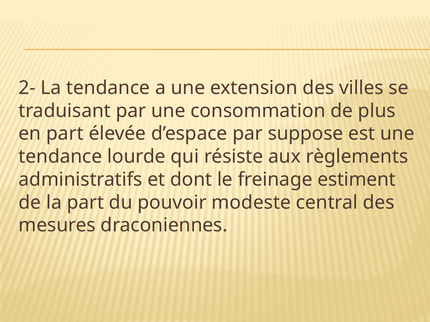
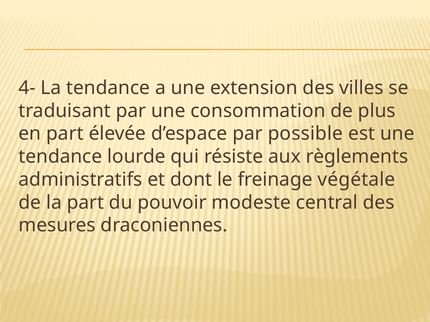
2-: 2- -> 4-
suppose: suppose -> possible
estiment: estiment -> végétale
